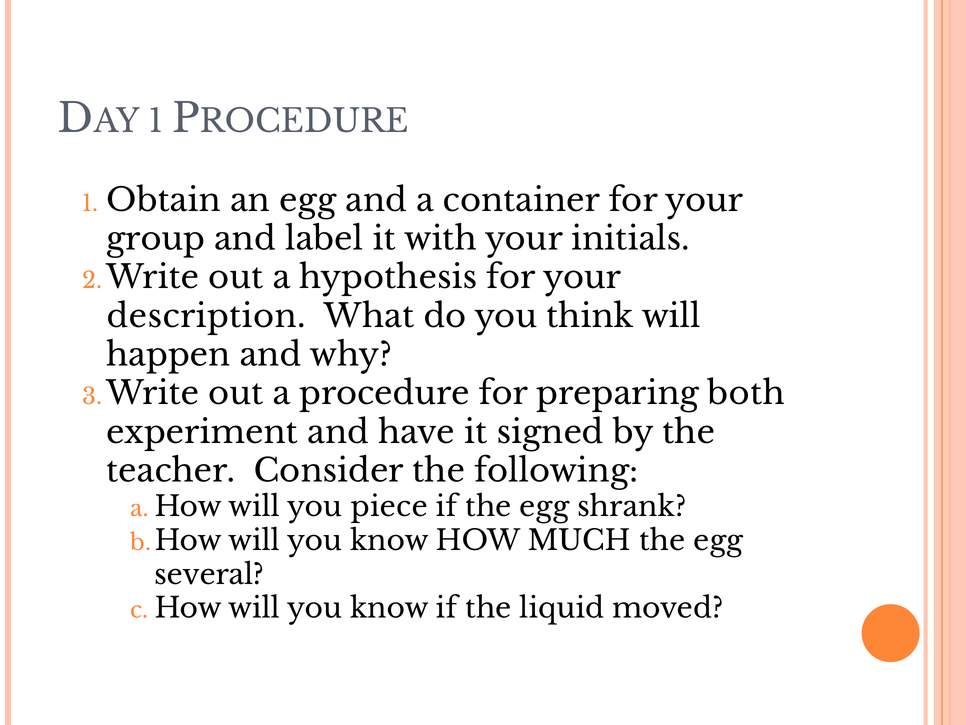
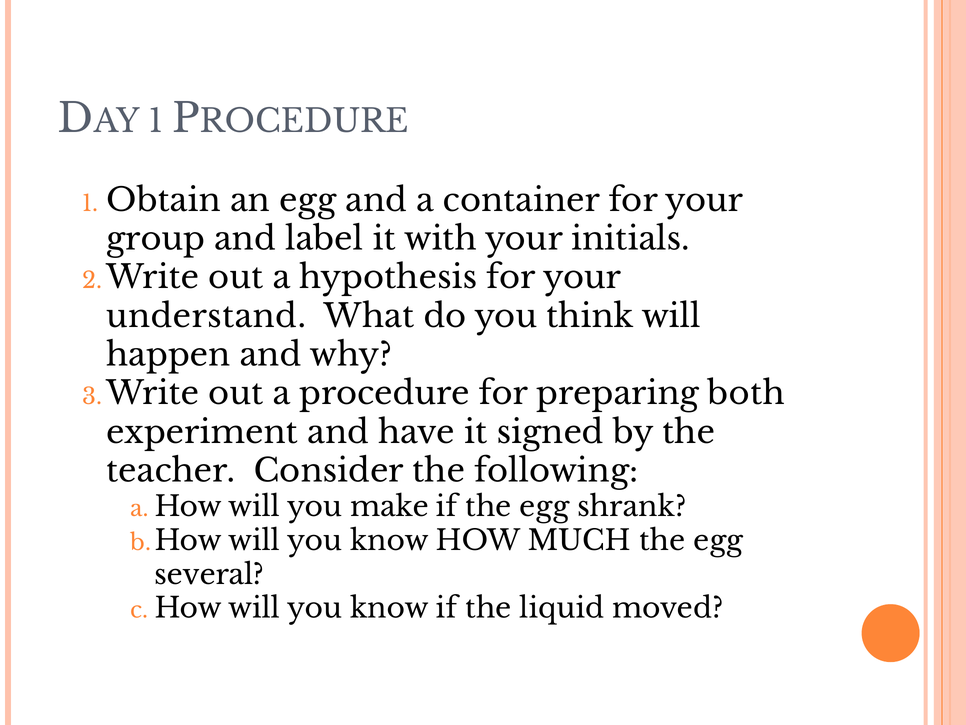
description: description -> understand
piece: piece -> make
